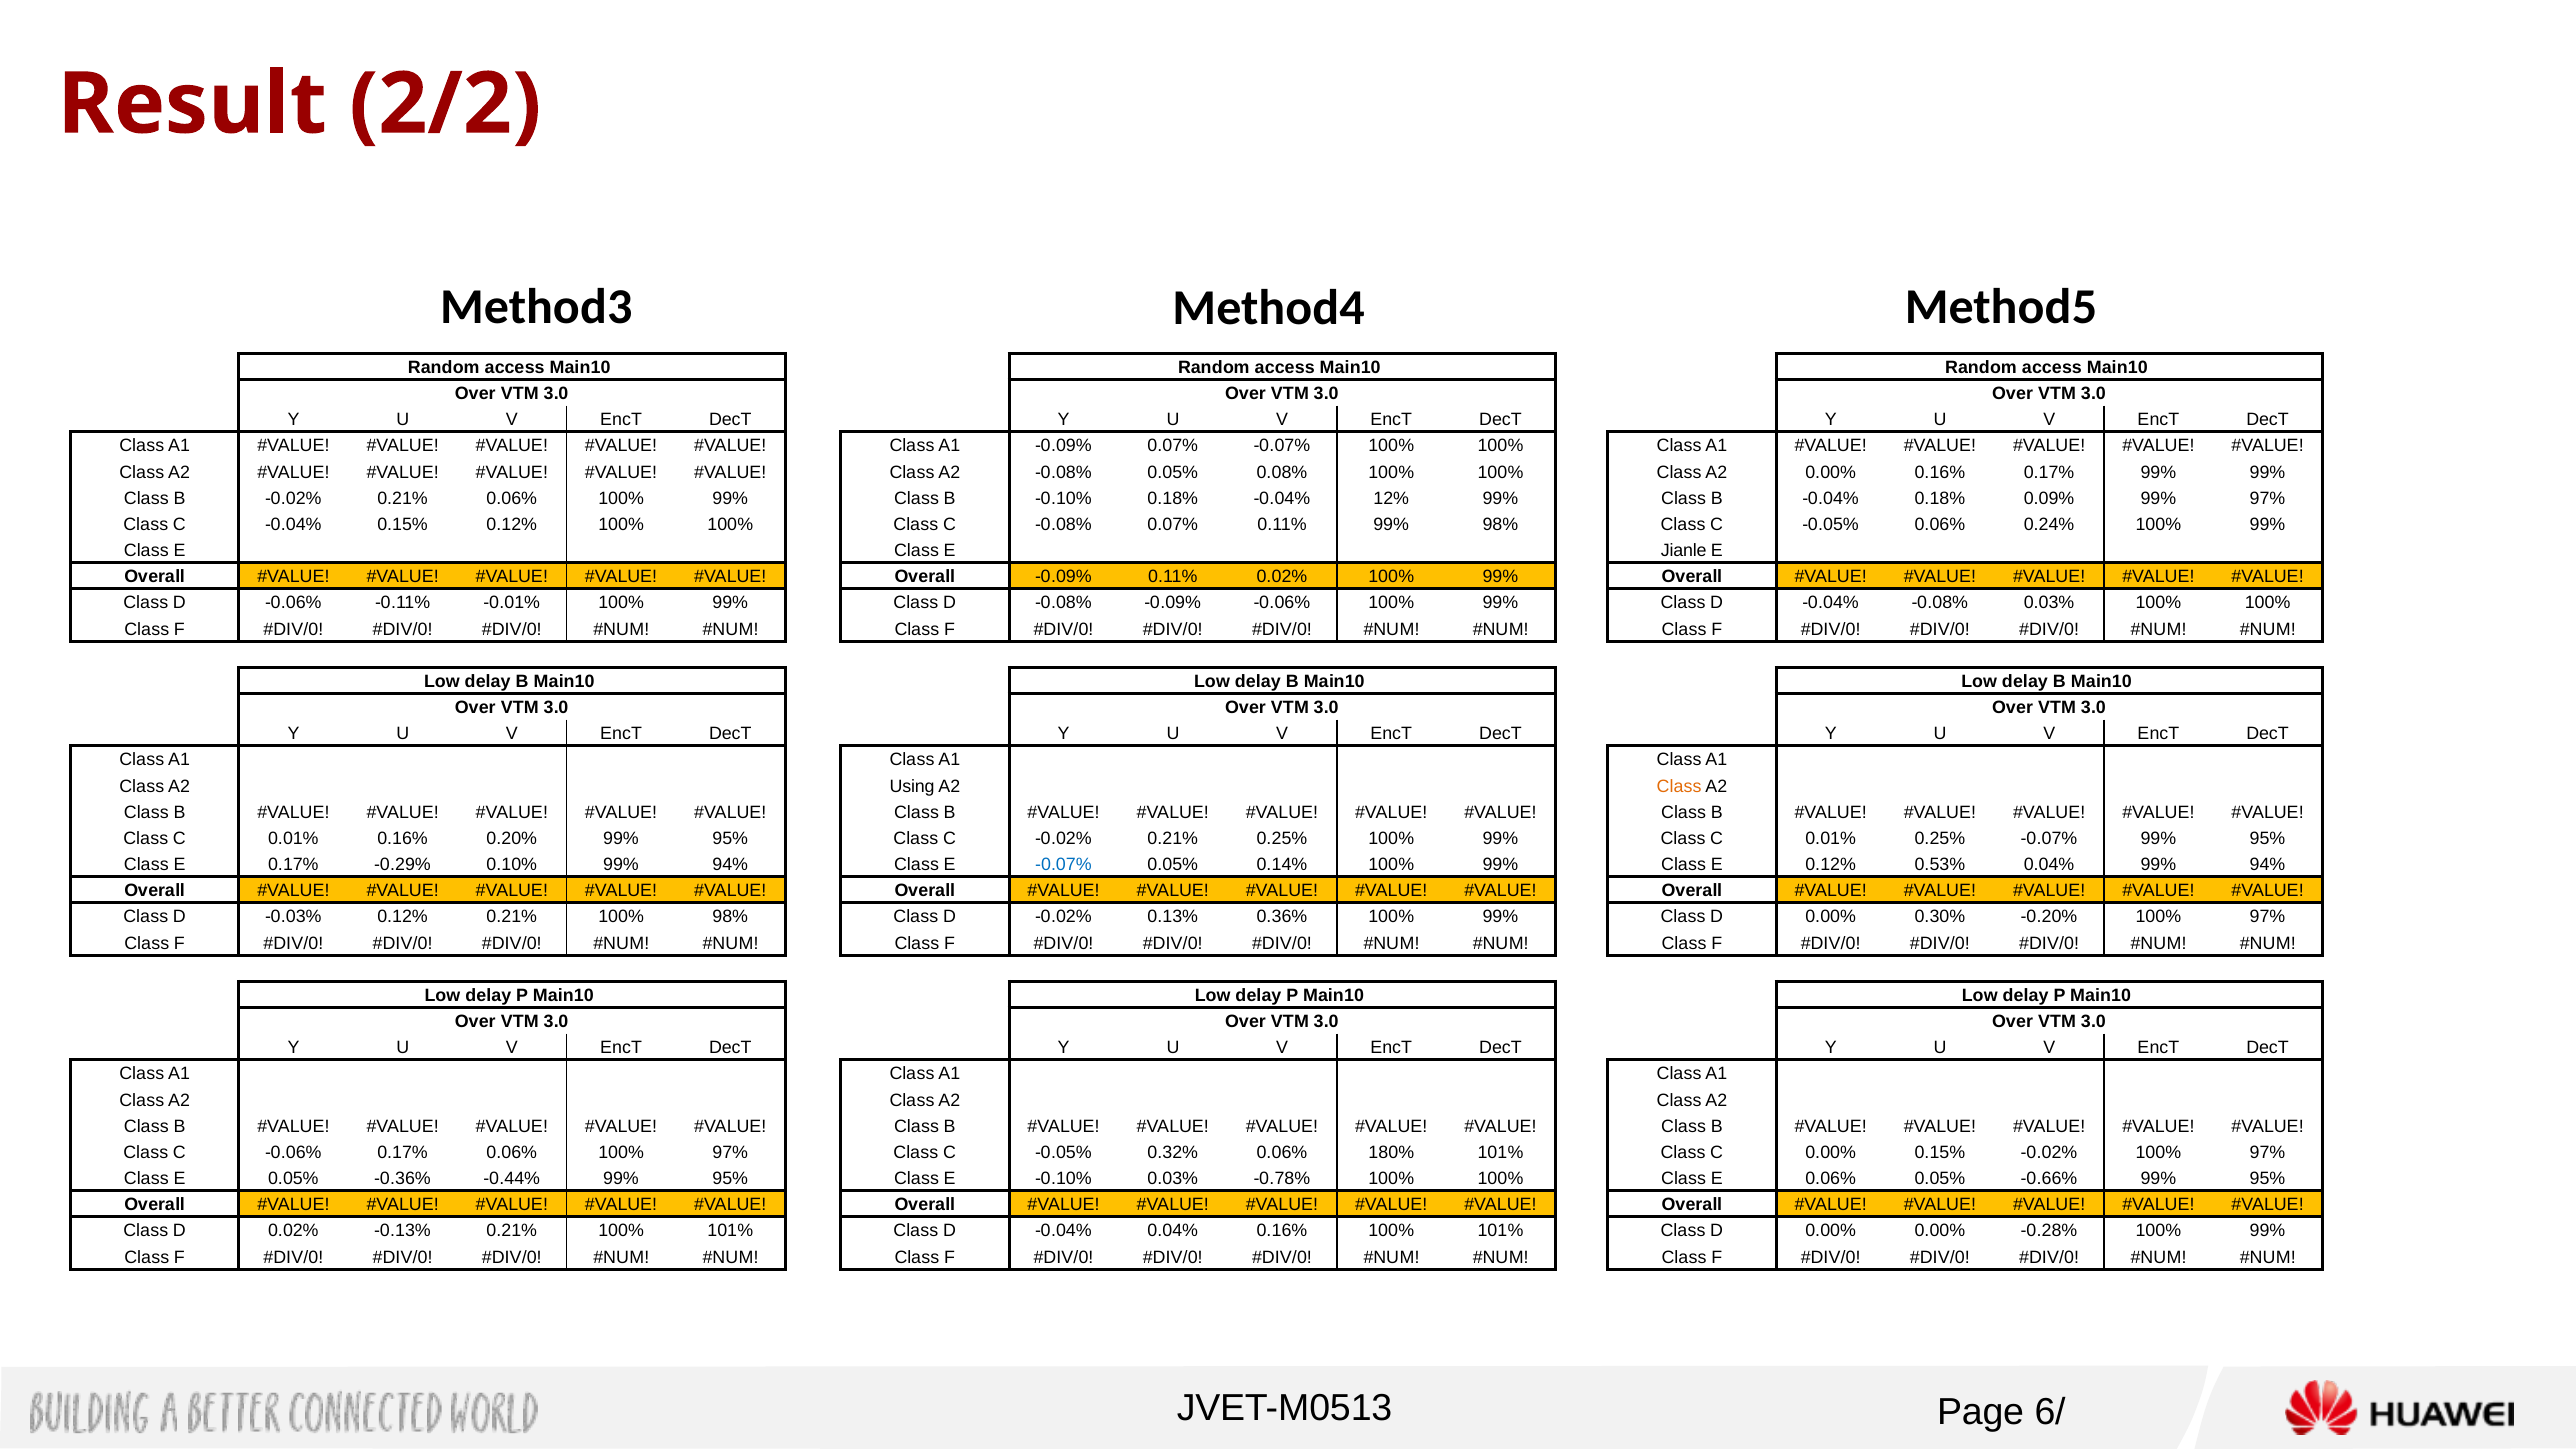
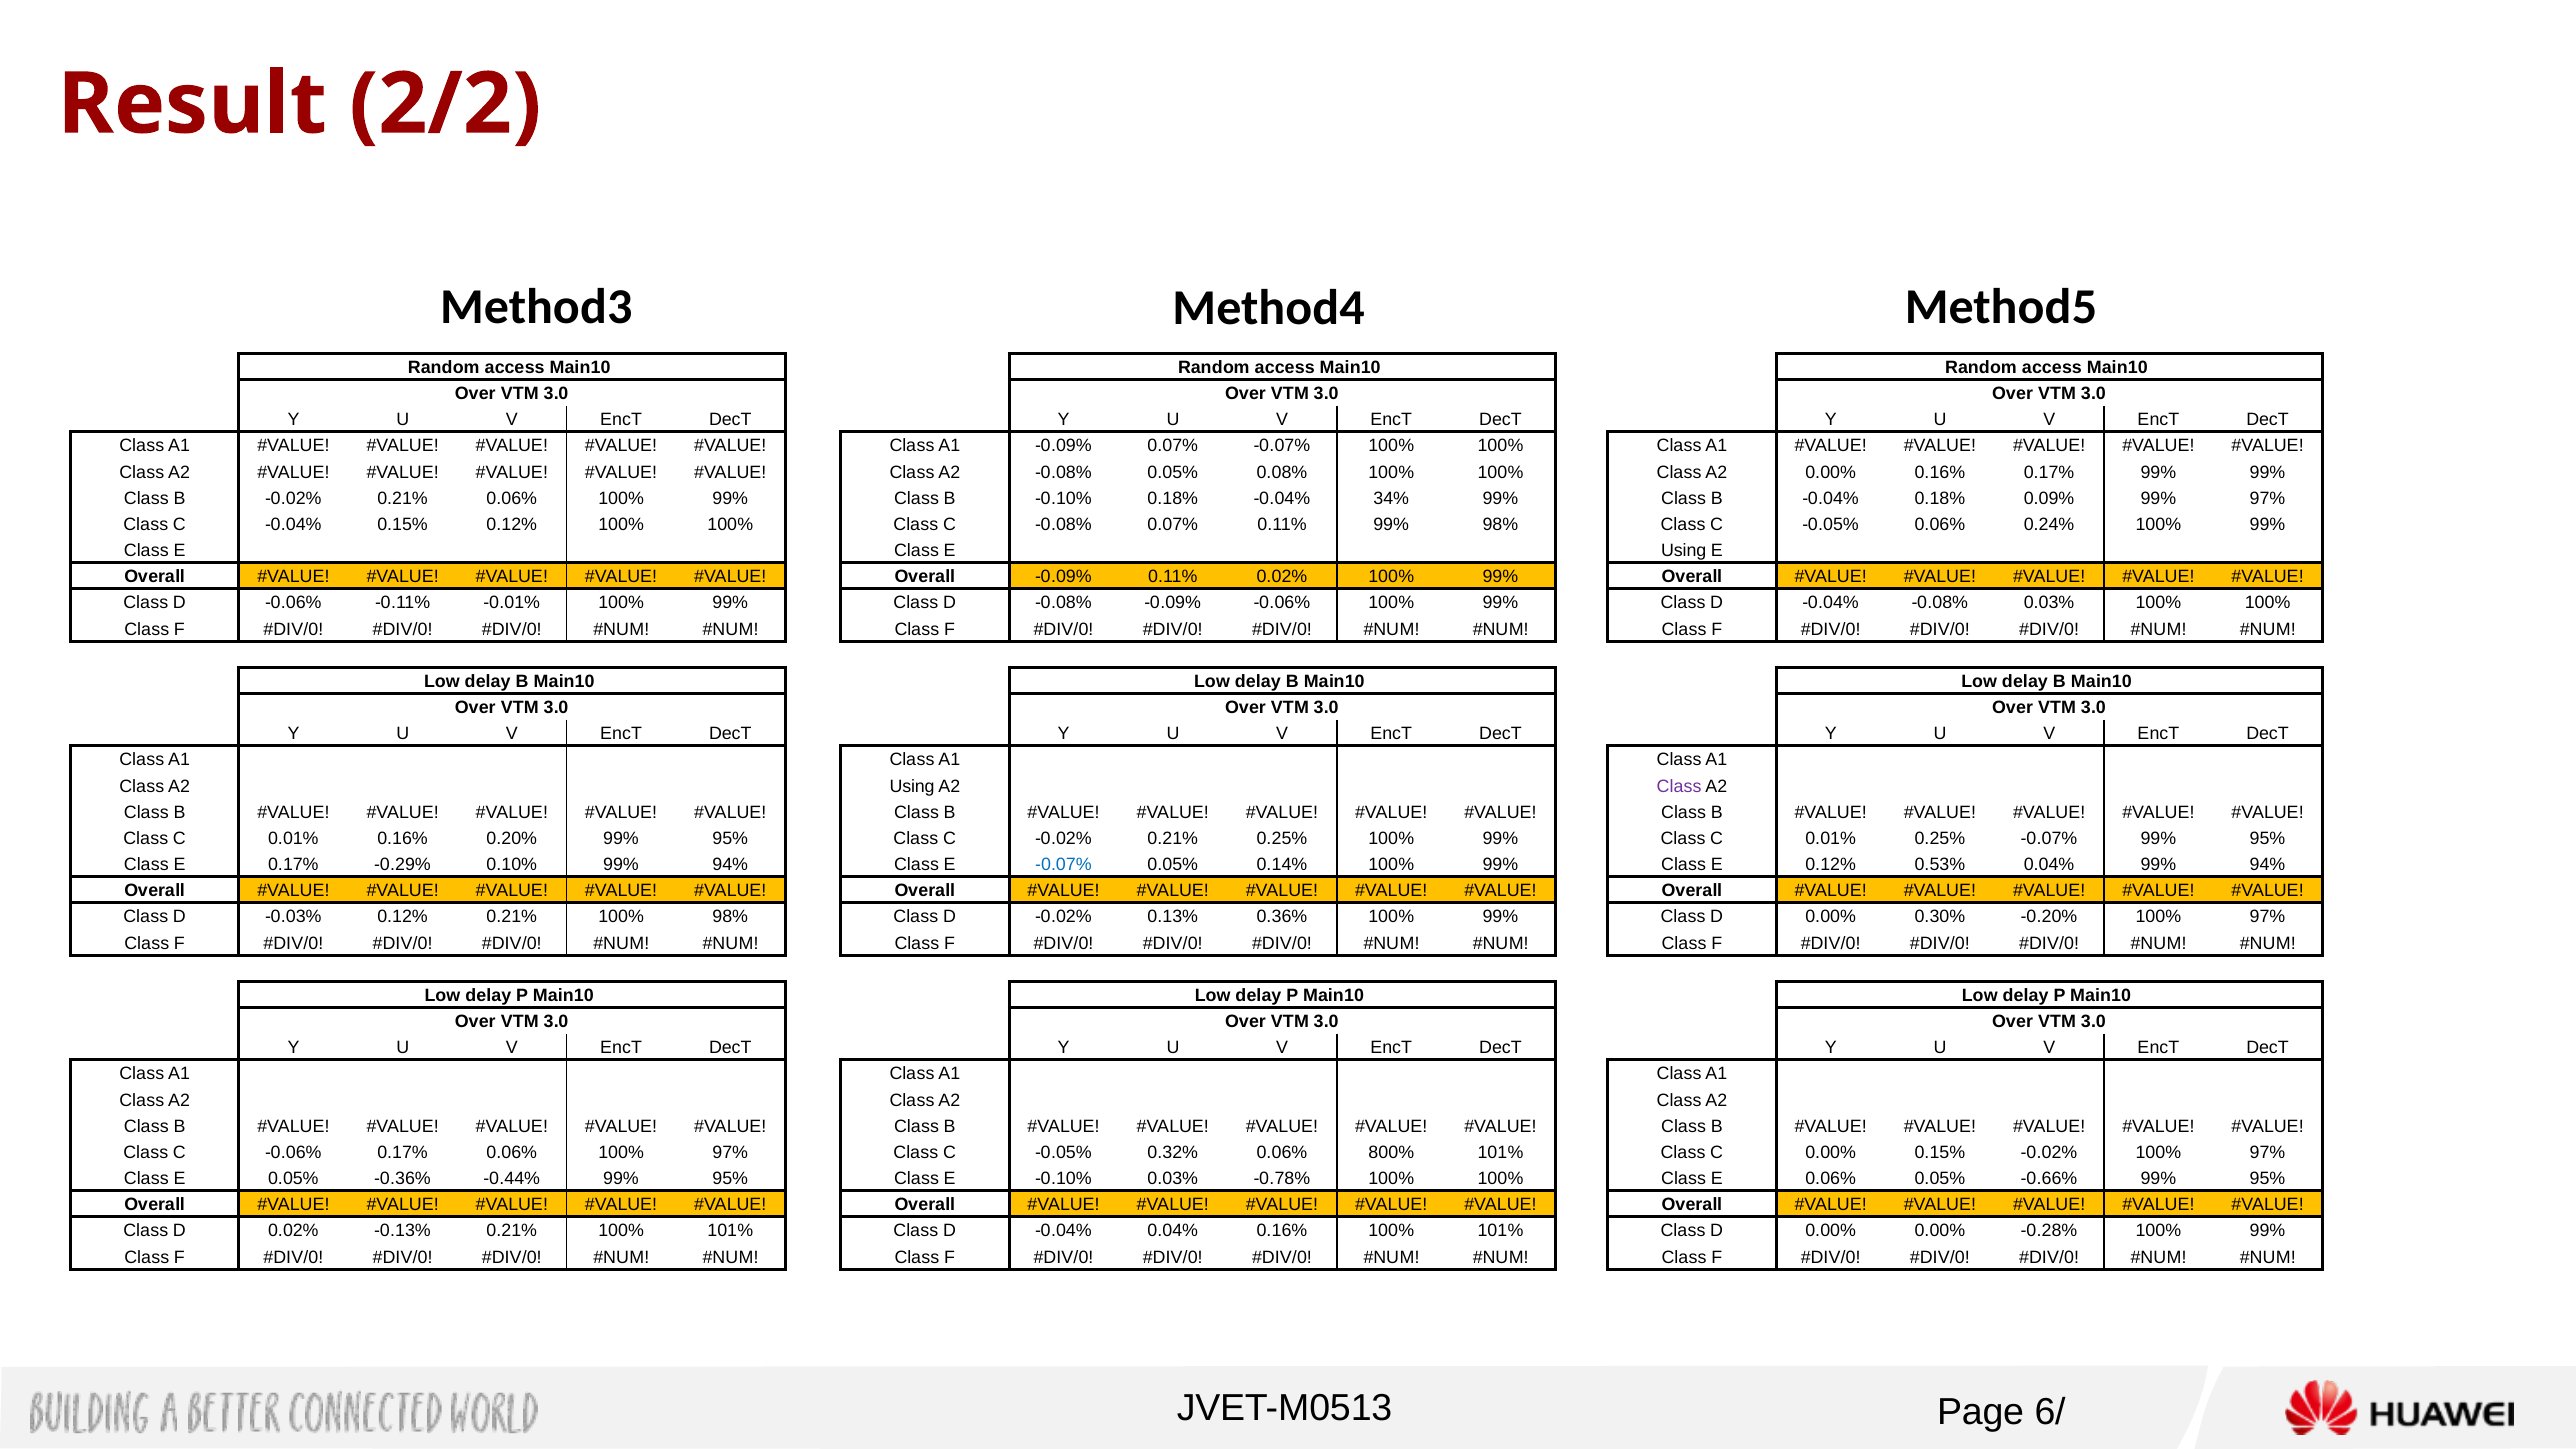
12%: 12% -> 34%
Jianle at (1684, 551): Jianle -> Using
Class at (1679, 786) colour: orange -> purple
180%: 180% -> 800%
